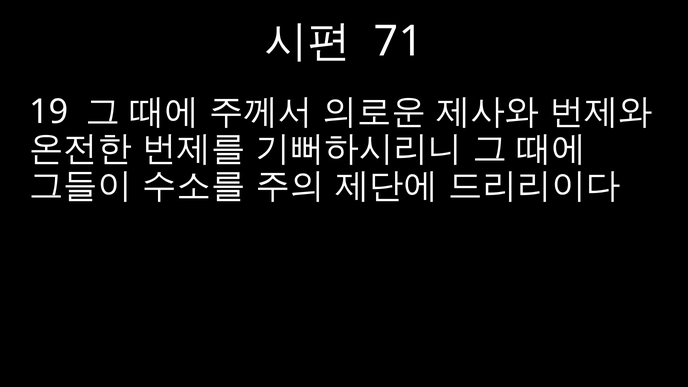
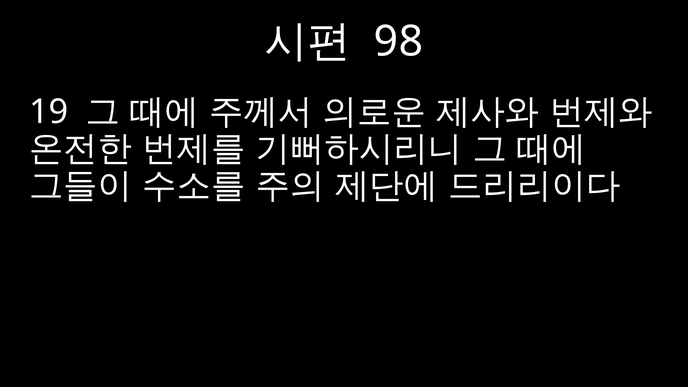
71: 71 -> 98
